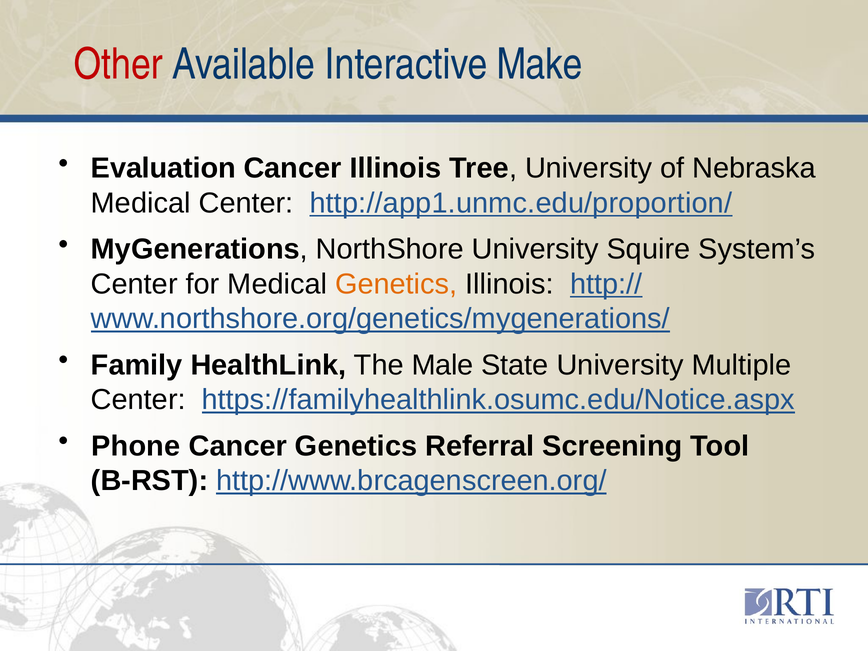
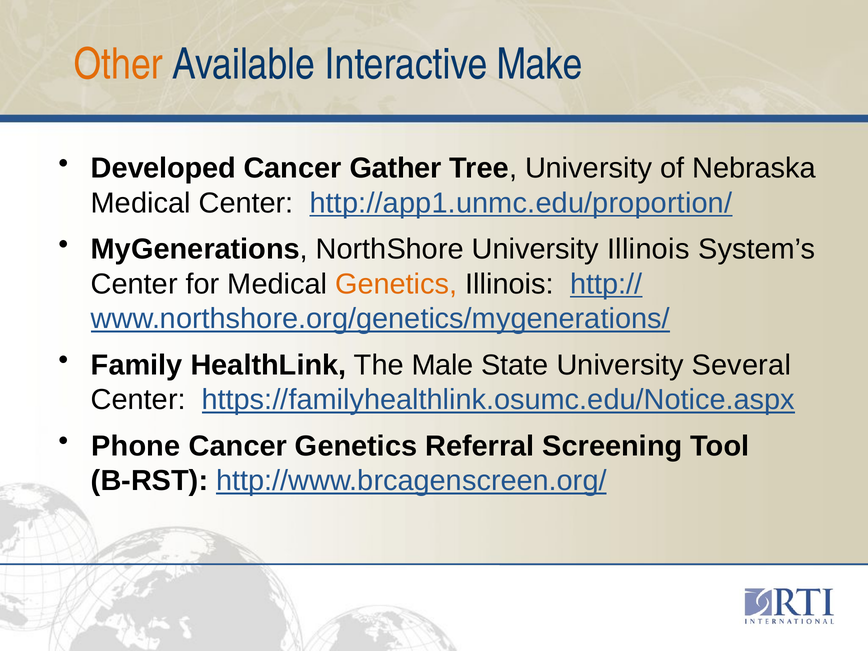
Other colour: red -> orange
Evaluation: Evaluation -> Developed
Cancer Illinois: Illinois -> Gather
University Squire: Squire -> Illinois
Multiple: Multiple -> Several
